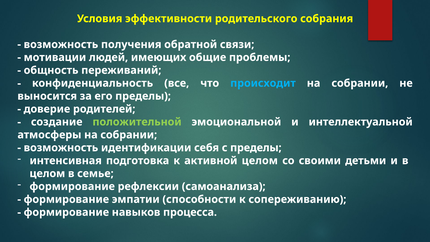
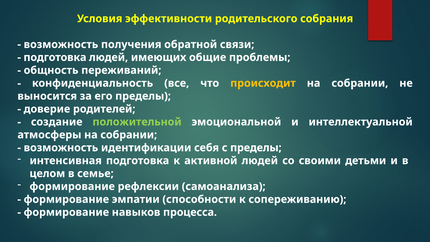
мотивации at (55, 57): мотивации -> подготовка
происходит colour: light blue -> yellow
активной целом: целом -> людей
